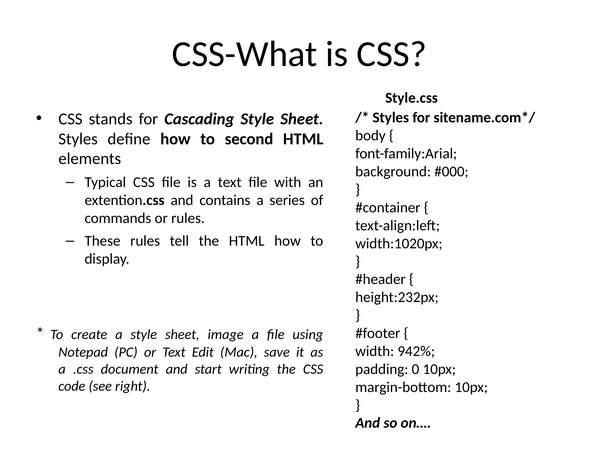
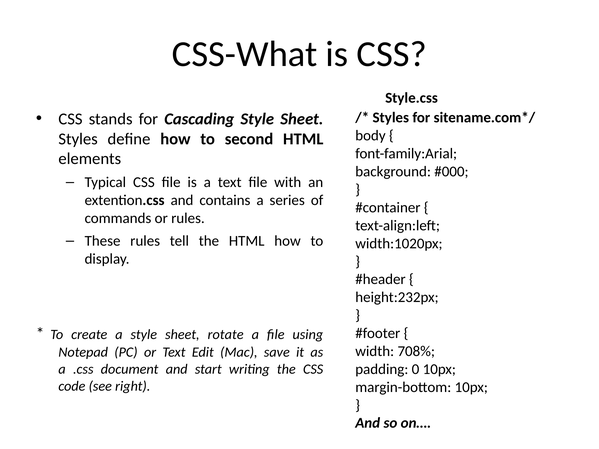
image: image -> rotate
942%: 942% -> 708%
